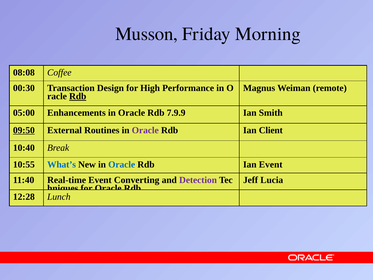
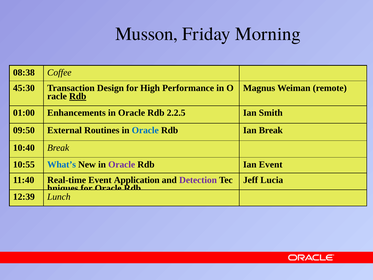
08:08: 08:08 -> 08:38
00:30: 00:30 -> 45:30
05:00: 05:00 -> 01:00
7.9.9: 7.9.9 -> 2.2.5
09:50 underline: present -> none
Oracle at (145, 130) colour: purple -> blue
Ian Client: Client -> Break
Oracle at (122, 164) colour: blue -> purple
Converting: Converting -> Application
12:28: 12:28 -> 12:39
